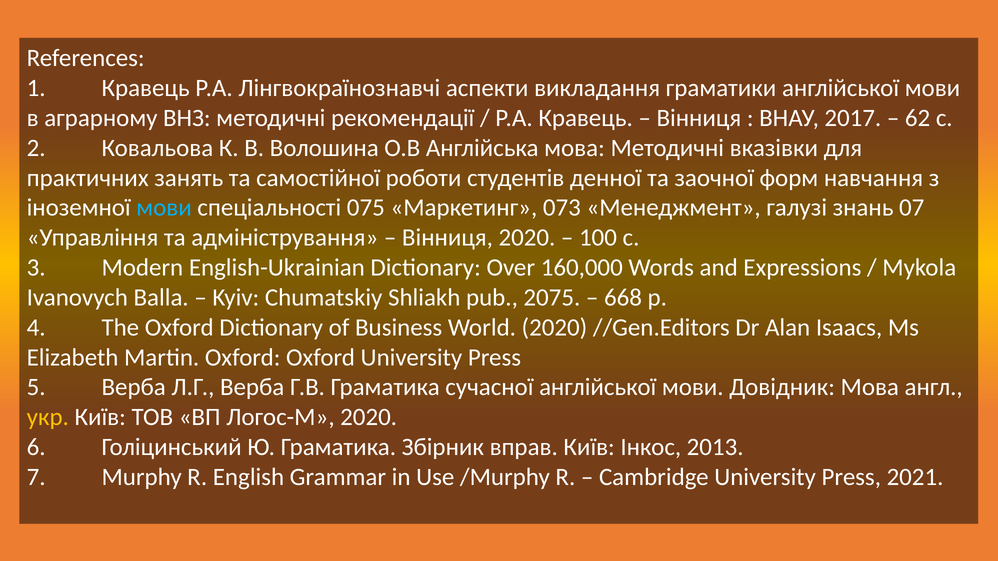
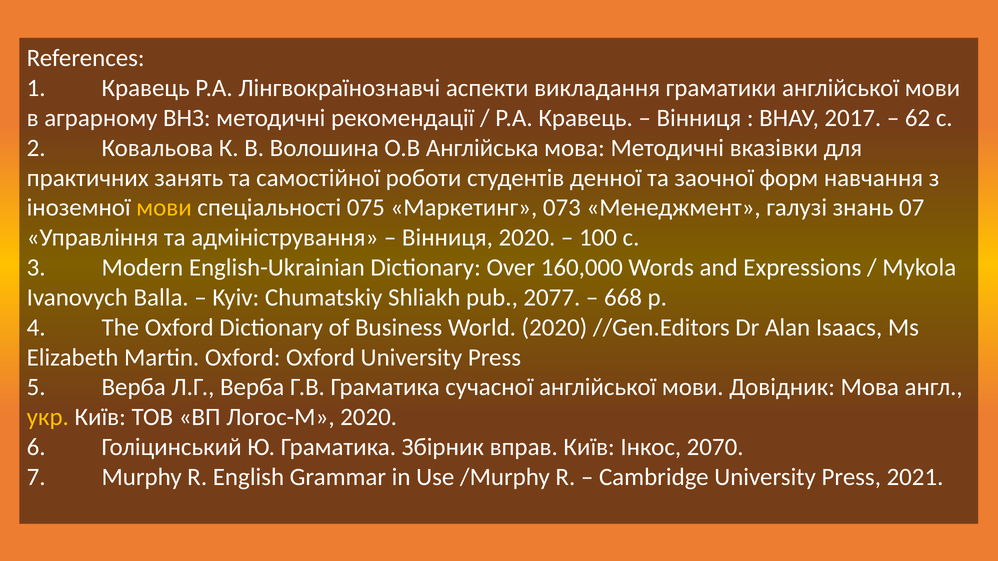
мови at (164, 208) colour: light blue -> yellow
2075: 2075 -> 2077
2013: 2013 -> 2070
